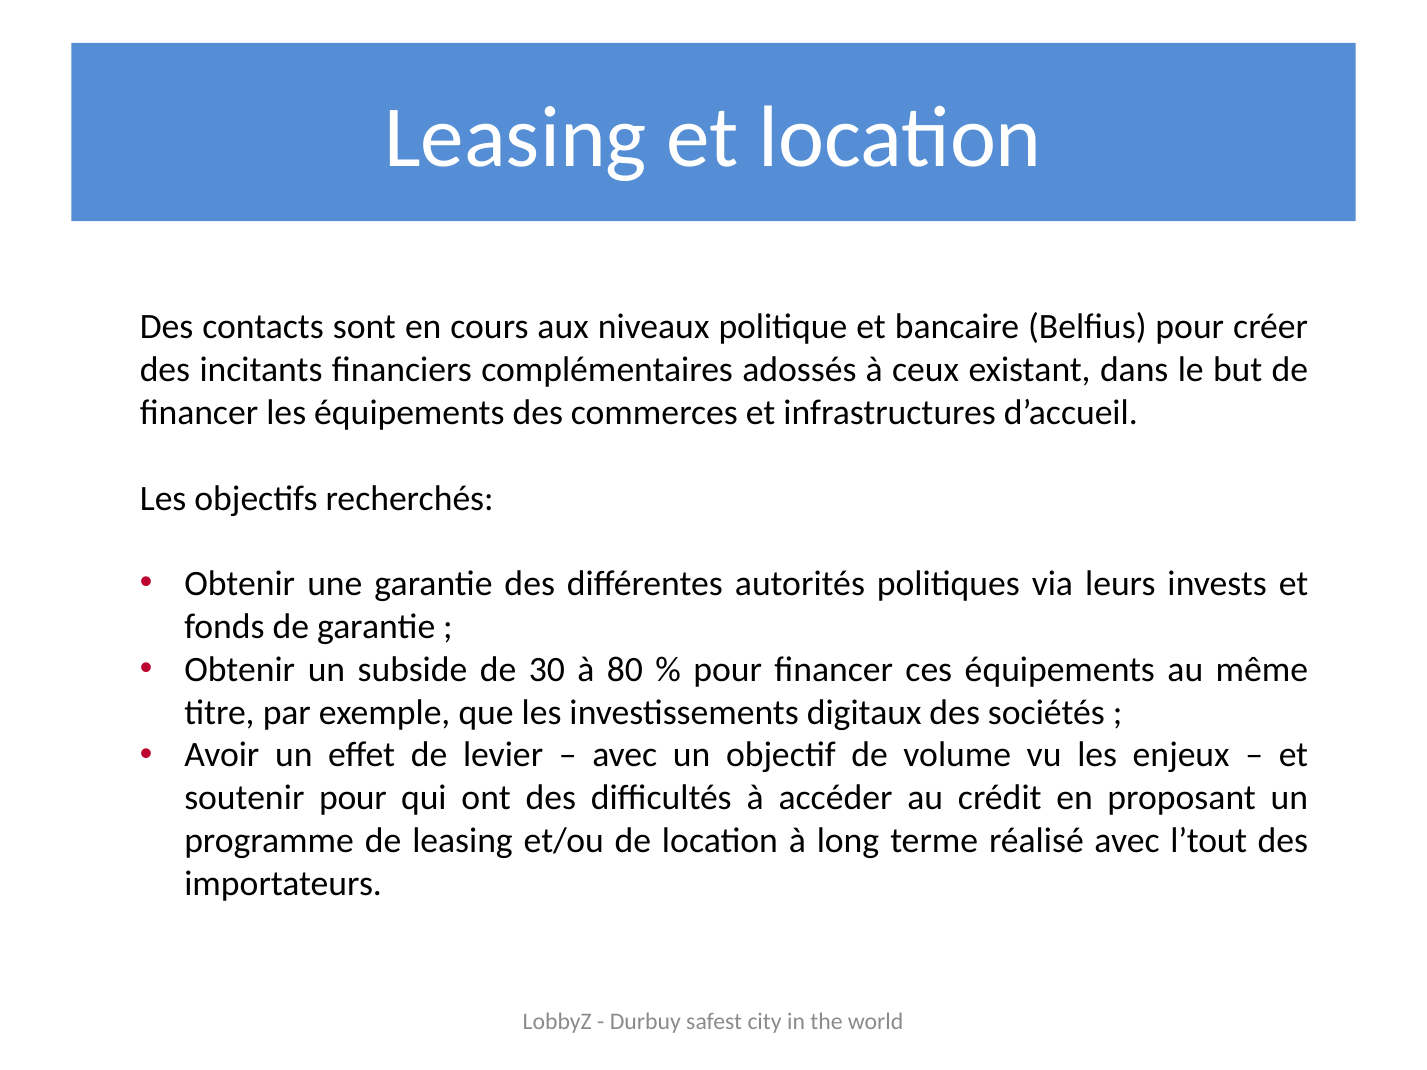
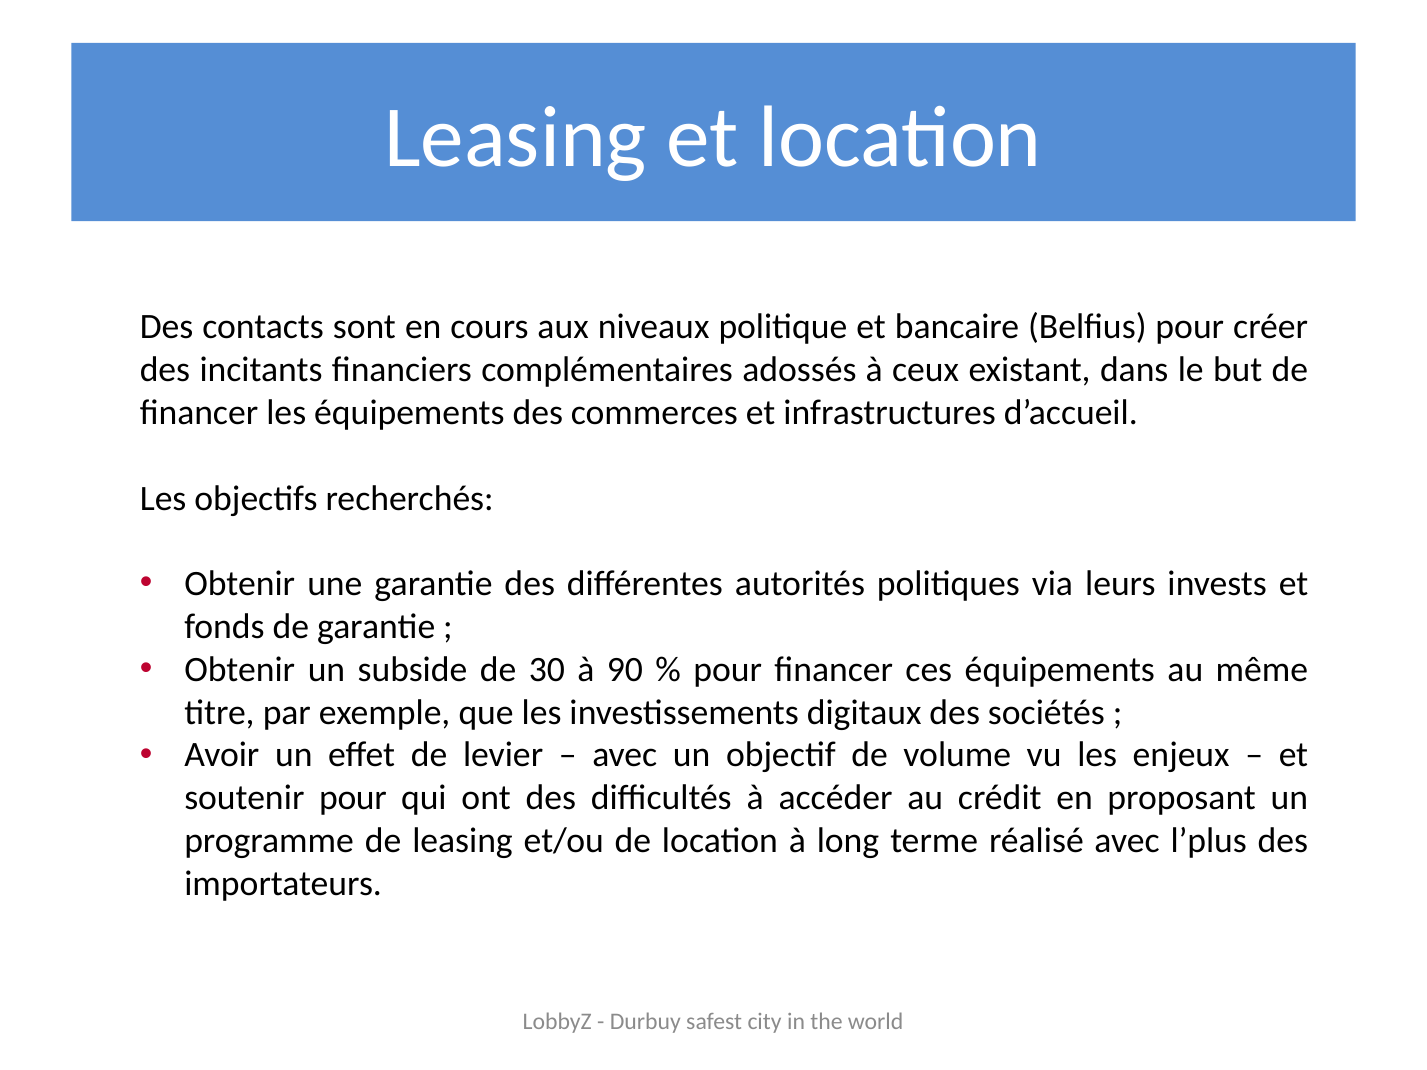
80: 80 -> 90
l’tout: l’tout -> l’plus
